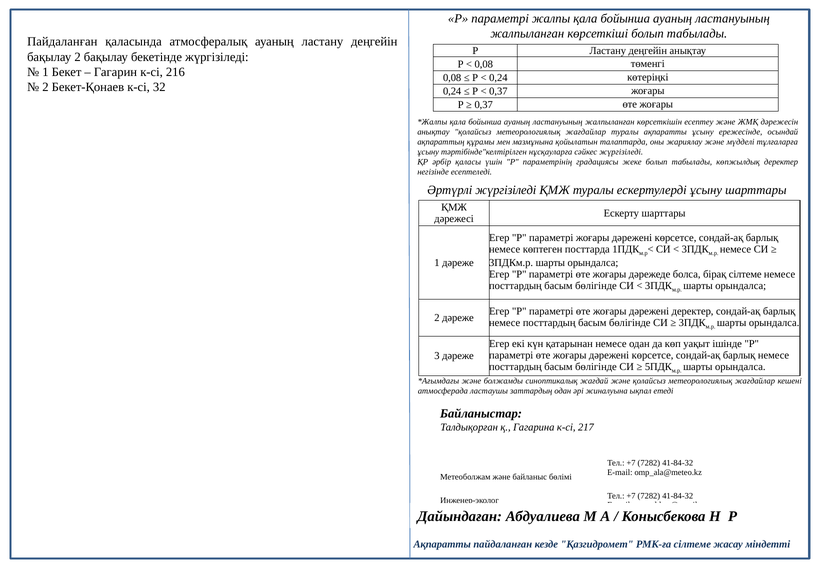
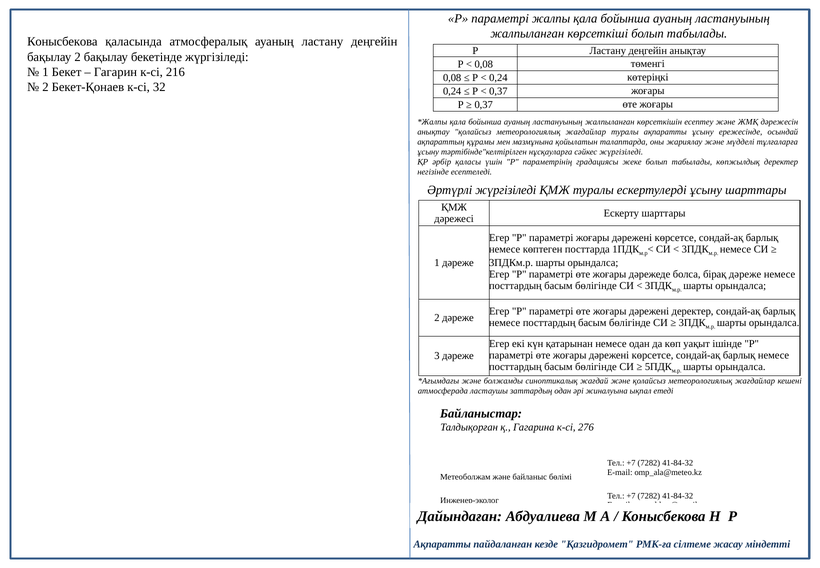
Пайдаланған at (62, 42): Пайдаланған -> Конысбекова
бірақ сілтеме: сілтеме -> дәреже
217: 217 -> 276
